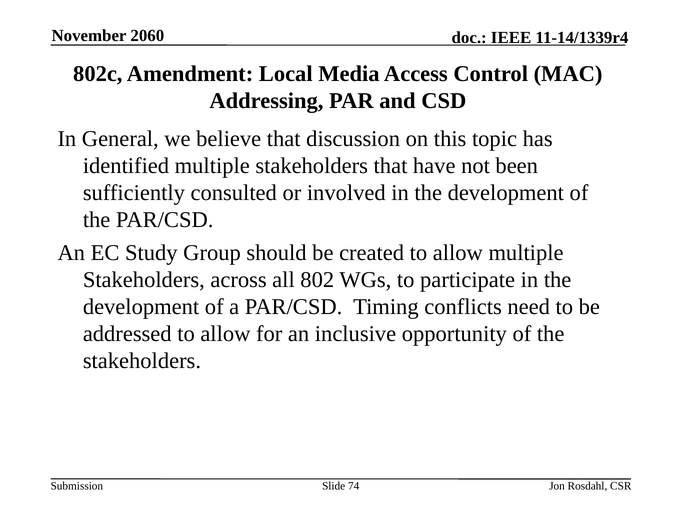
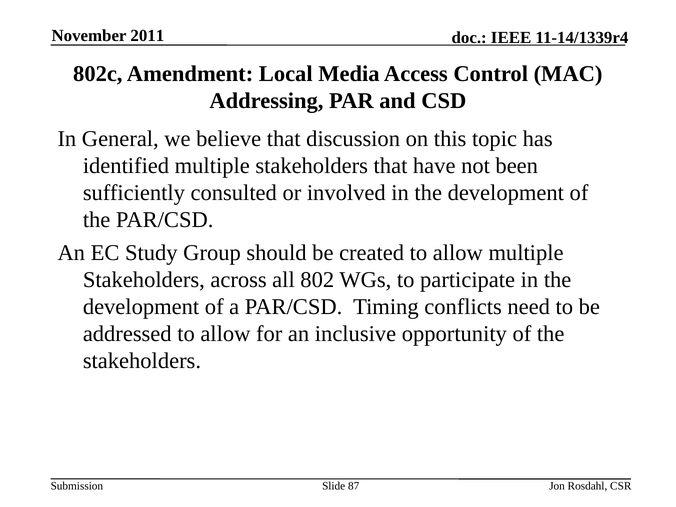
2060: 2060 -> 2011
74: 74 -> 87
